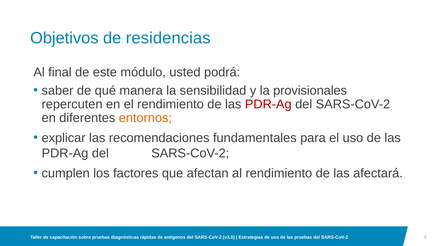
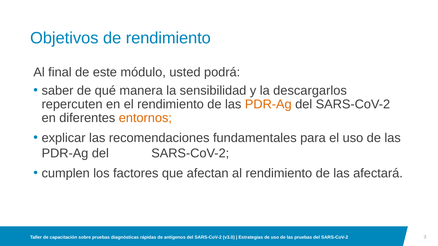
de residencias: residencias -> rendimiento
provisionales: provisionales -> descargarlos
PDR-Ag at (268, 104) colour: red -> orange
